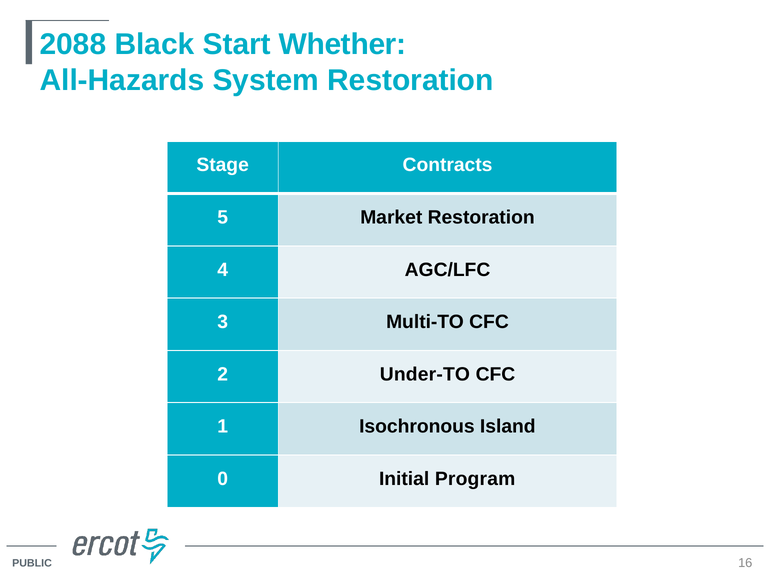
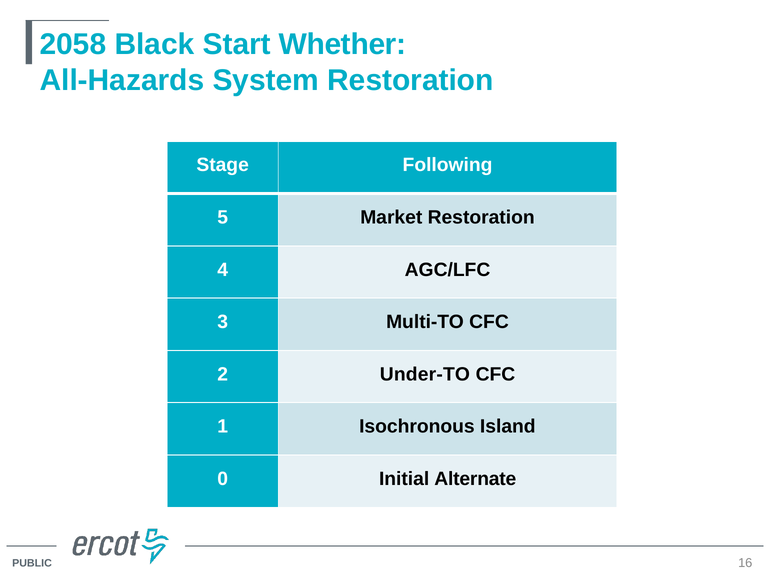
2088: 2088 -> 2058
Contracts: Contracts -> Following
Program: Program -> Alternate
